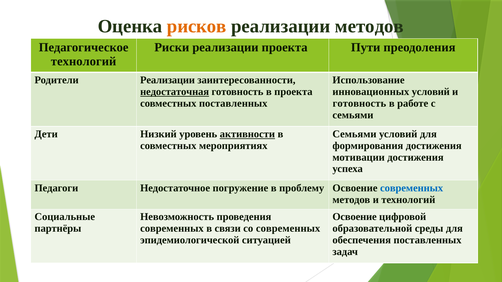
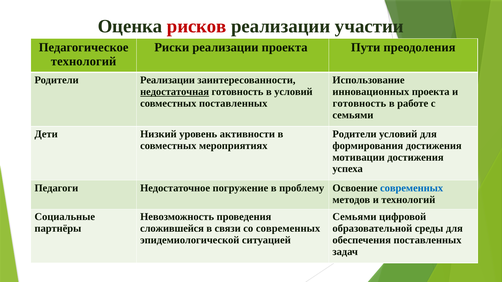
рисков colour: orange -> red
реализации методов: методов -> участии
в проекта: проекта -> условий
инновационных условий: условий -> проекта
активности underline: present -> none
Семьями at (354, 134): Семьями -> Родители
Освоение at (355, 217): Освоение -> Семьями
современных at (172, 229): современных -> сложившейся
